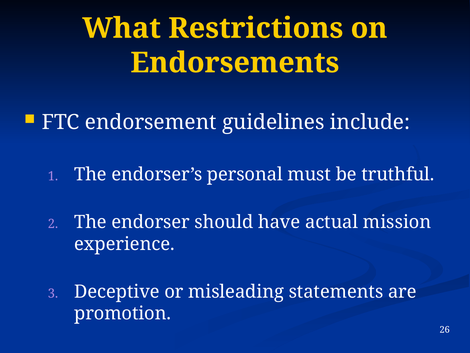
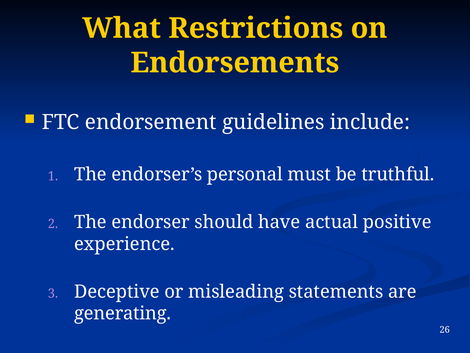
mission: mission -> positive
promotion: promotion -> generating
